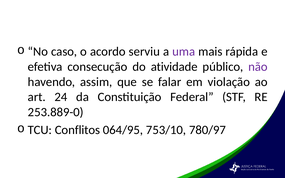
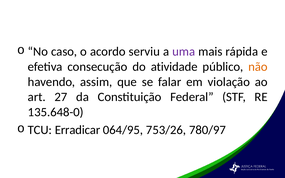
não colour: purple -> orange
24: 24 -> 27
253.889-0: 253.889-0 -> 135.648-0
Conflitos: Conflitos -> Erradicar
753/10: 753/10 -> 753/26
